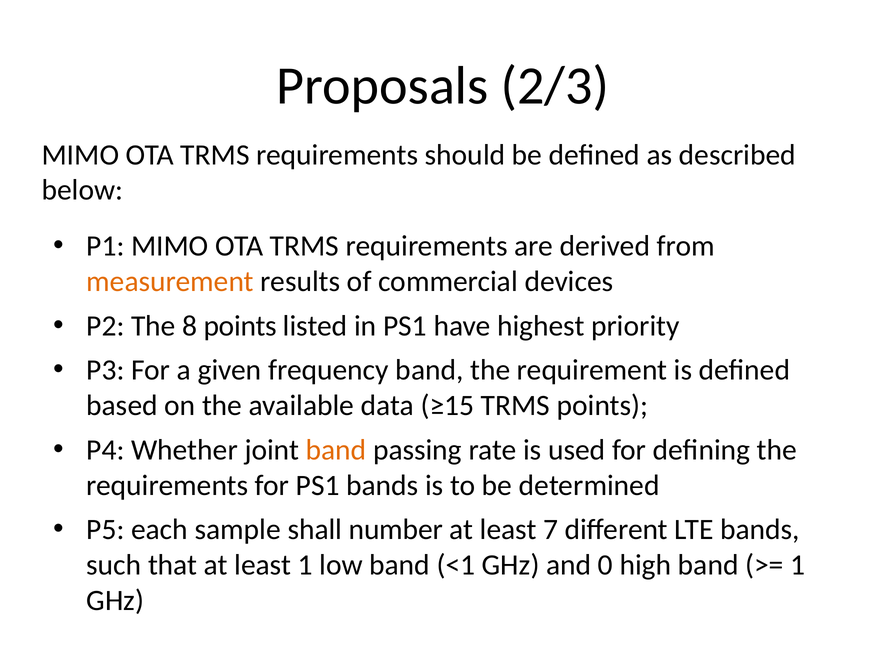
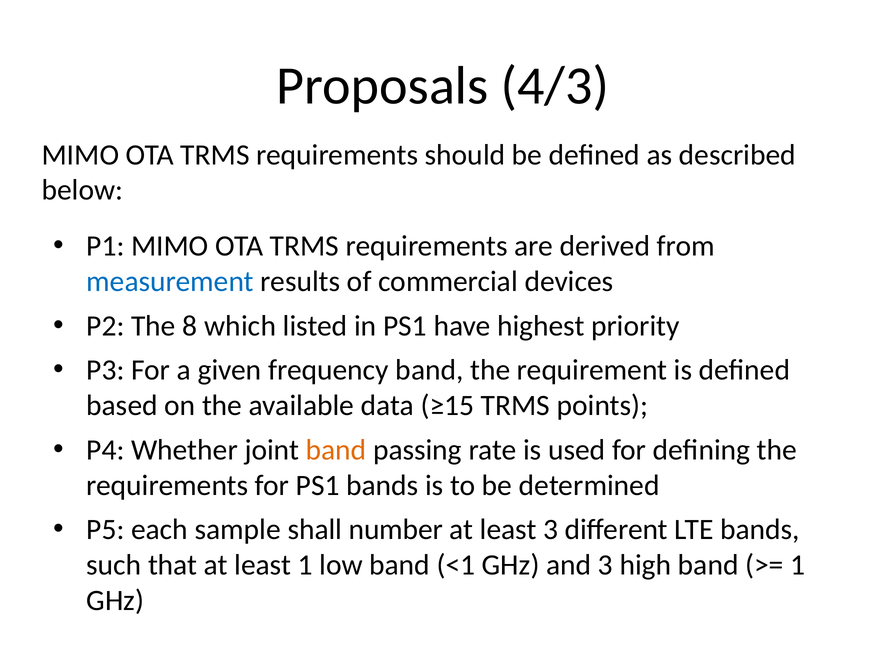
2/3: 2/3 -> 4/3
measurement colour: orange -> blue
8 points: points -> which
least 7: 7 -> 3
and 0: 0 -> 3
